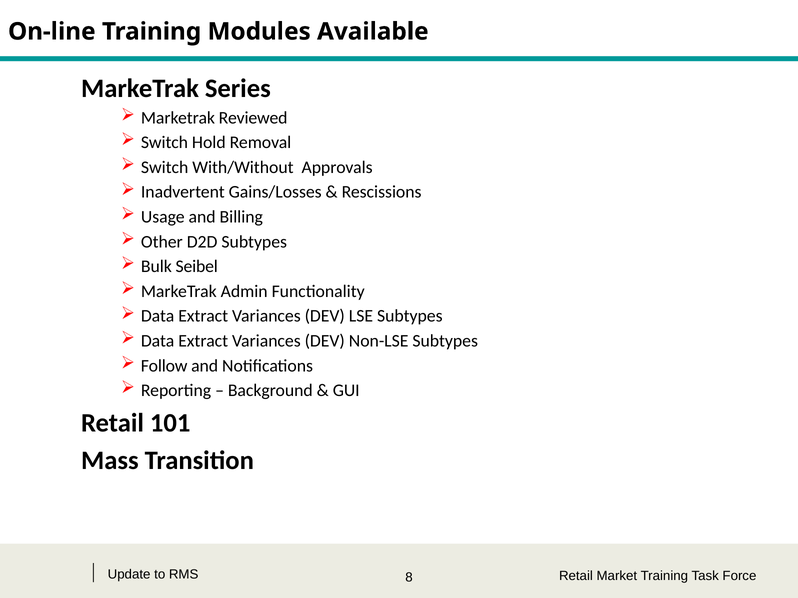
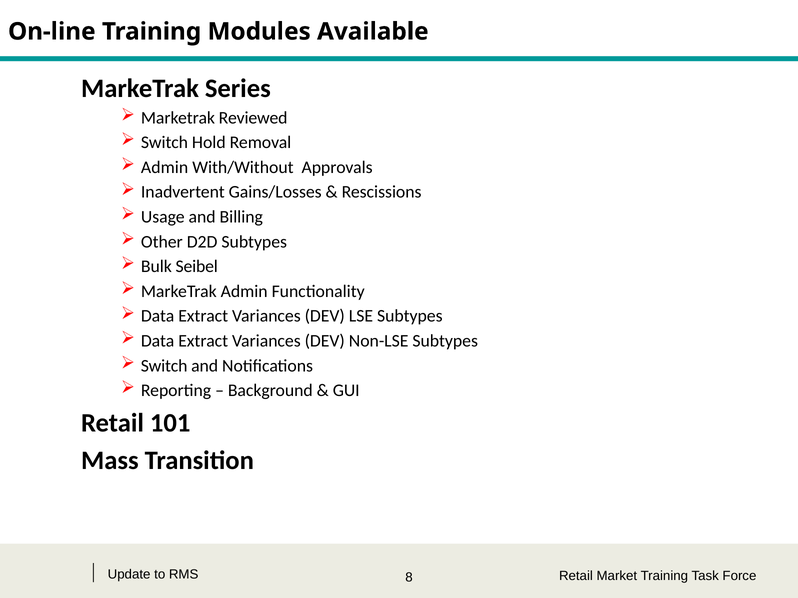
Switch at (165, 167): Switch -> Admin
Follow at (164, 366): Follow -> Switch
